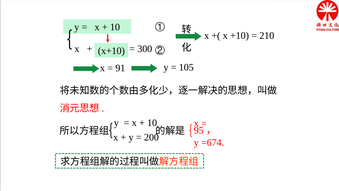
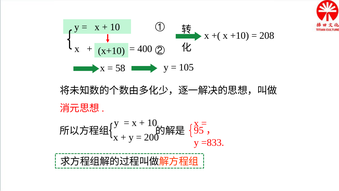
210: 210 -> 208
300: 300 -> 400
91: 91 -> 58
=674: =674 -> =833
